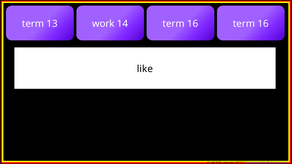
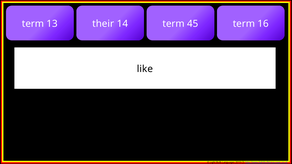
work: work -> their
14 term 16: 16 -> 45
